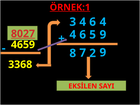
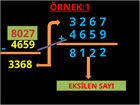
3 4: 4 -> 2
6 4: 4 -> 7
8027 underline: present -> none
7: 7 -> 1
9 at (103, 53): 9 -> 2
